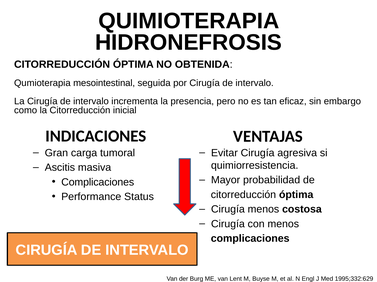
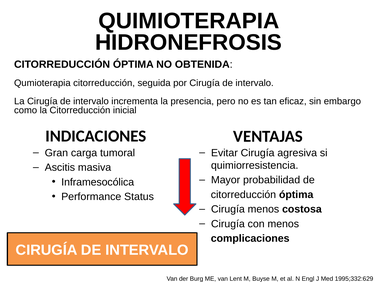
Qumioterapia mesointestinal: mesointestinal -> citorreducción
Complicaciones at (98, 183): Complicaciones -> Inframesocólica
